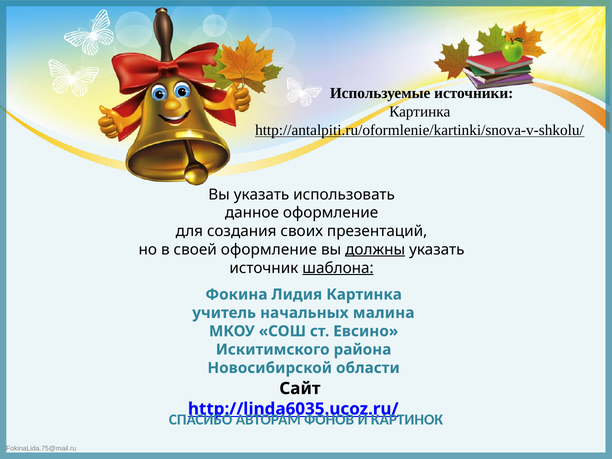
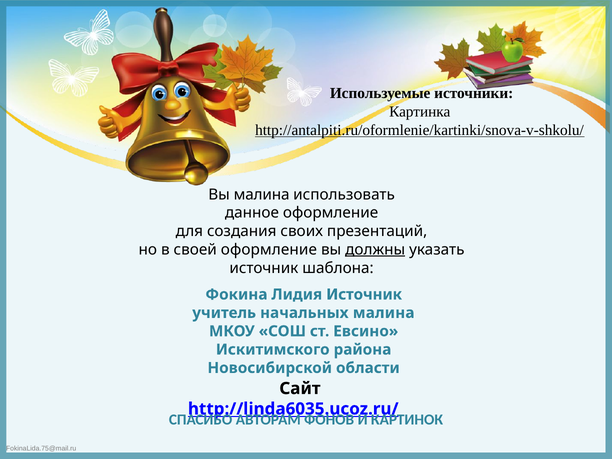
Вы указать: указать -> малина
шаблона underline: present -> none
Лидия Картинка: Картинка -> Источник
